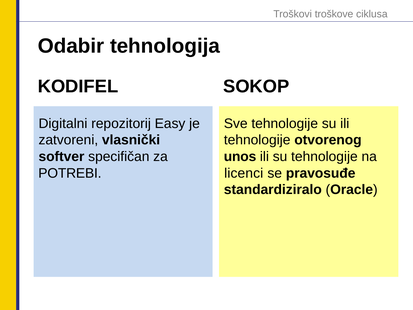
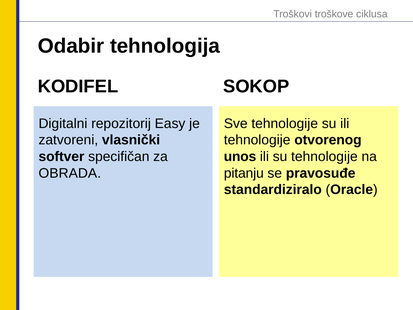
POTREBI: POTREBI -> OBRADA
licenci: licenci -> pitanju
